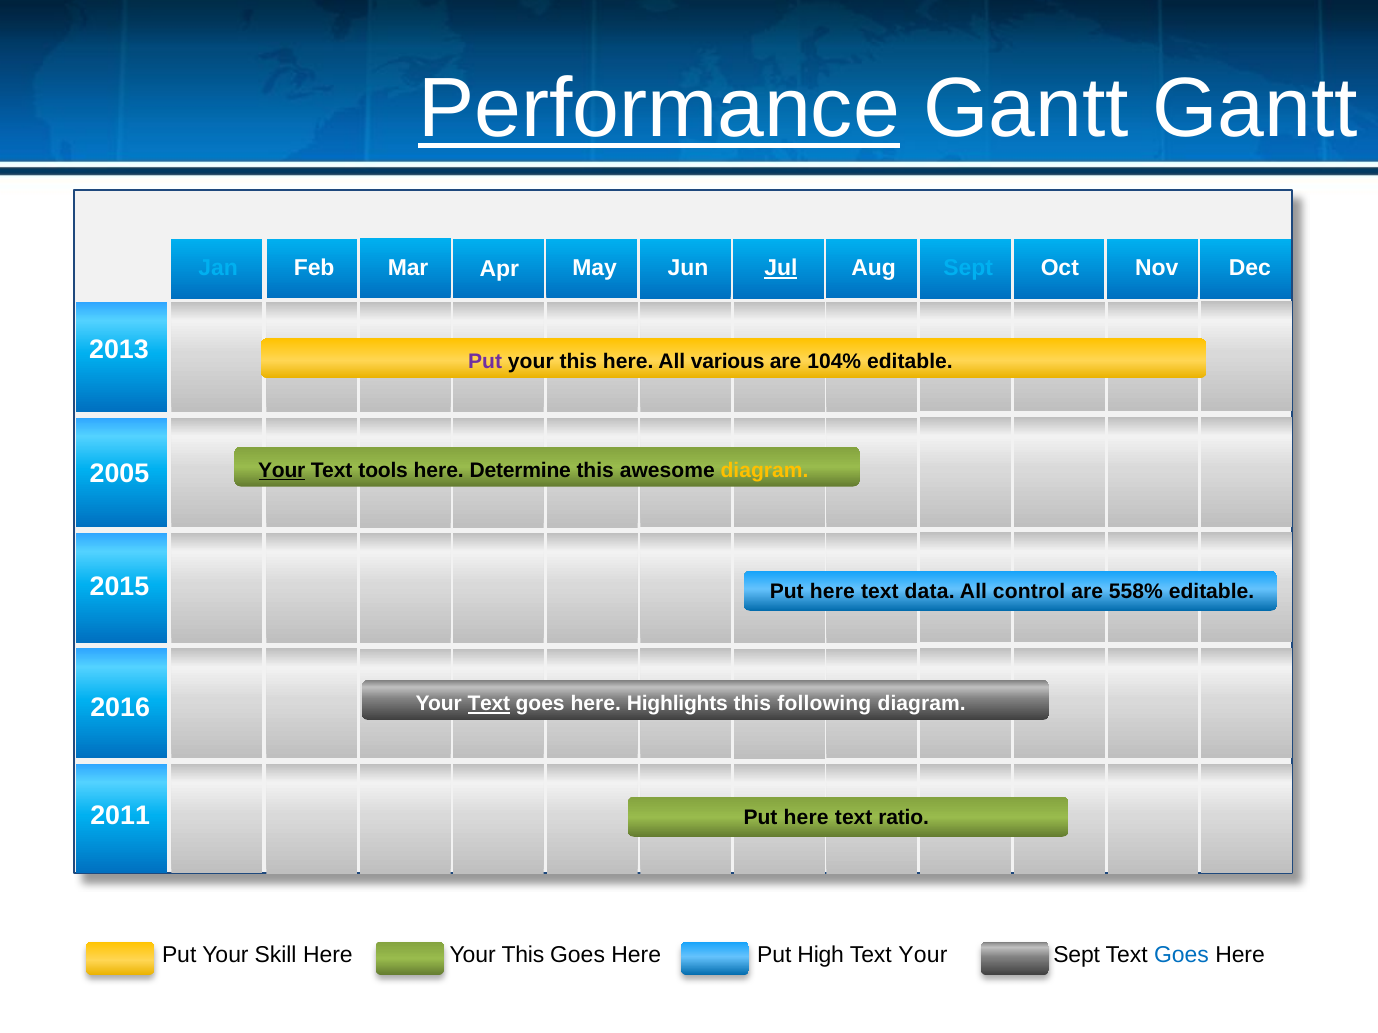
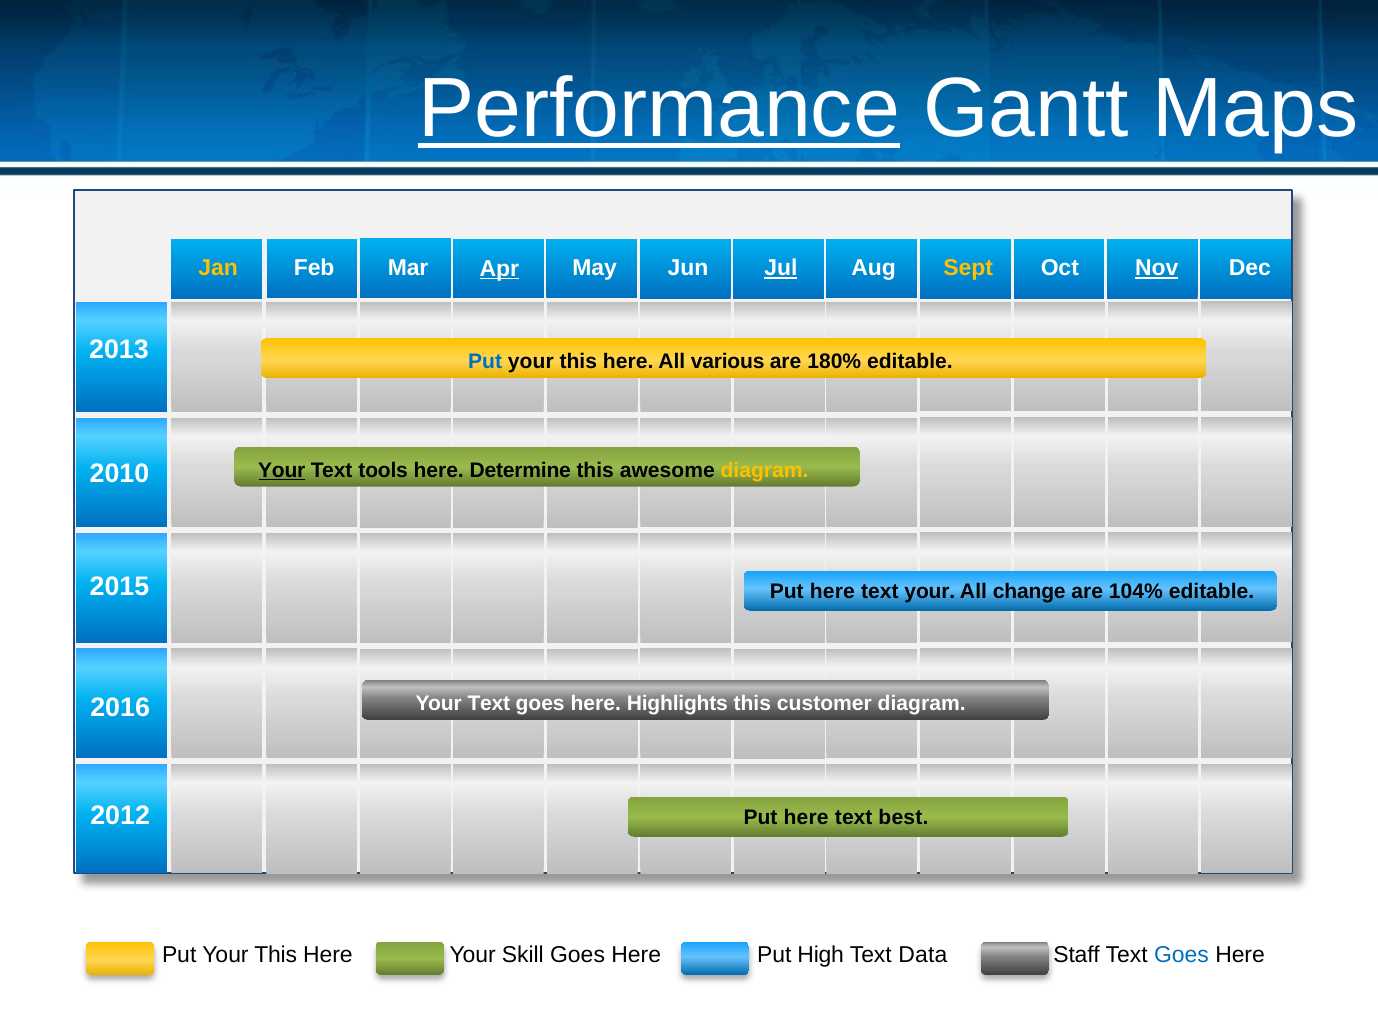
Gantt Gantt: Gantt -> Maps
Jan colour: light blue -> yellow
Apr underline: none -> present
Sept at (968, 268) colour: light blue -> yellow
Nov underline: none -> present
Put at (485, 362) colour: purple -> blue
104%: 104% -> 180%
2005: 2005 -> 2010
text data: data -> your
control: control -> change
558%: 558% -> 104%
Text at (489, 704) underline: present -> none
following: following -> customer
2011: 2011 -> 2012
ratio: ratio -> best
Skill at (276, 955): Skill -> This
Here Your This: This -> Skill
Text Your: Your -> Data
Here Sept: Sept -> Staff
